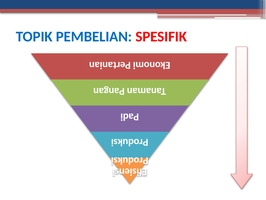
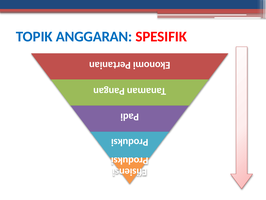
PEMBELIAN: PEMBELIAN -> ANGGARAN
